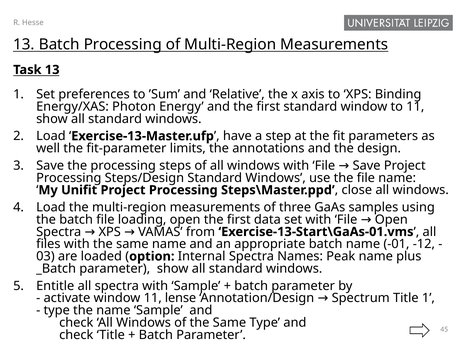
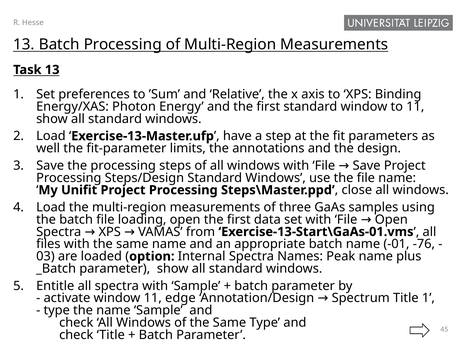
-12: -12 -> -76
lense: lense -> edge
